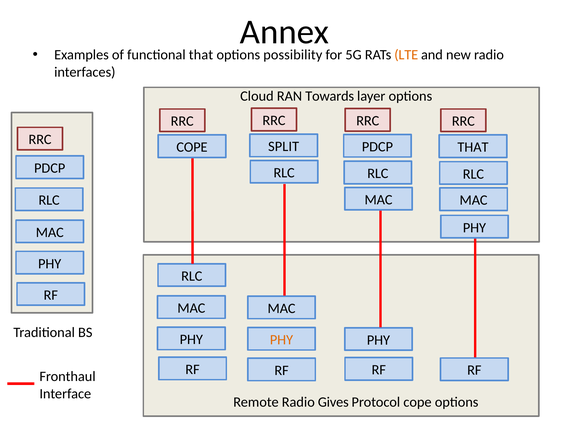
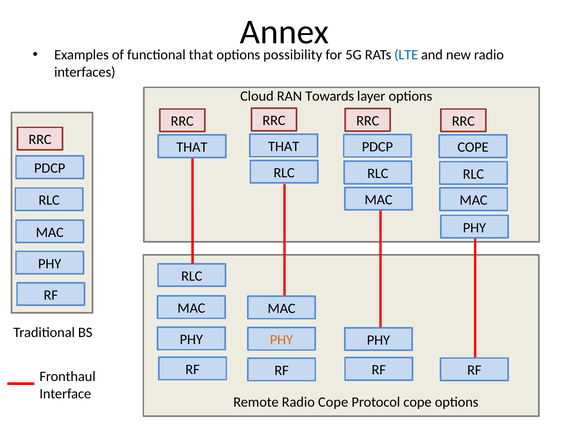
LTE colour: orange -> blue
SPLIT at (284, 146): SPLIT -> THAT
COPE at (192, 147): COPE -> THAT
THAT at (473, 147): THAT -> COPE
Radio Gives: Gives -> Cope
